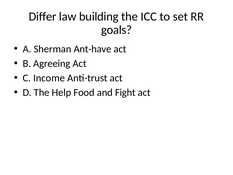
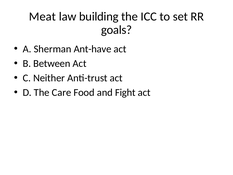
Differ: Differ -> Meat
Agreeing: Agreeing -> Between
Income: Income -> Neither
Help: Help -> Care
